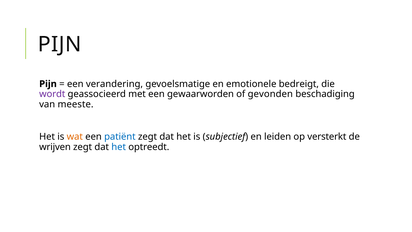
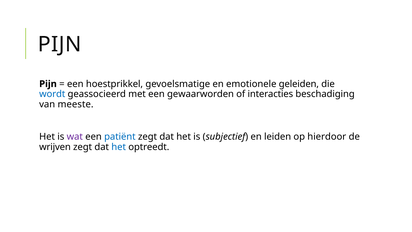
verandering: verandering -> hoestprikkel
bedreigt: bedreigt -> geleiden
wordt colour: purple -> blue
gevonden: gevonden -> interacties
wat colour: orange -> purple
versterkt: versterkt -> hierdoor
